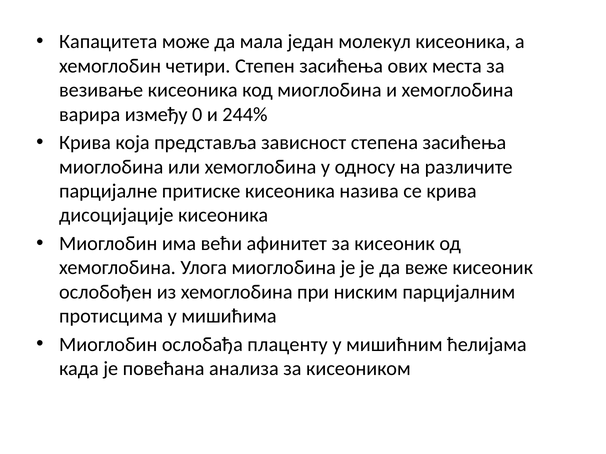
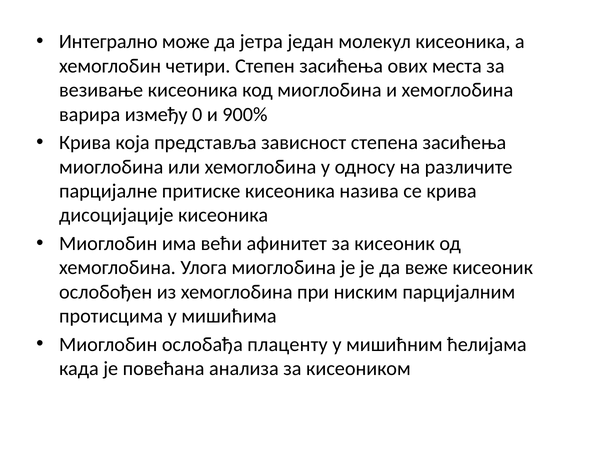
Капацитета: Капацитета -> Интегрално
мала: мала -> јетра
244%: 244% -> 900%
